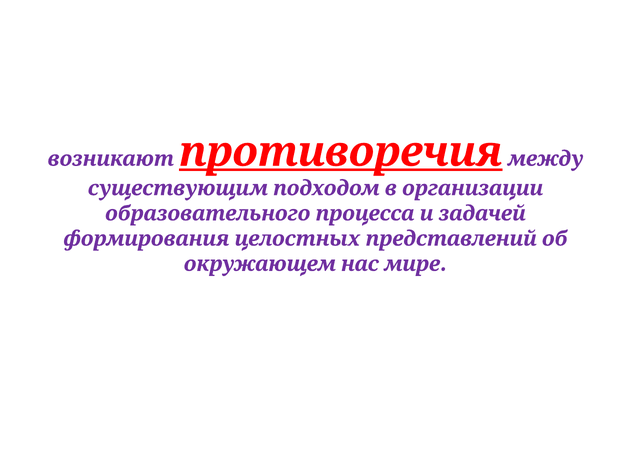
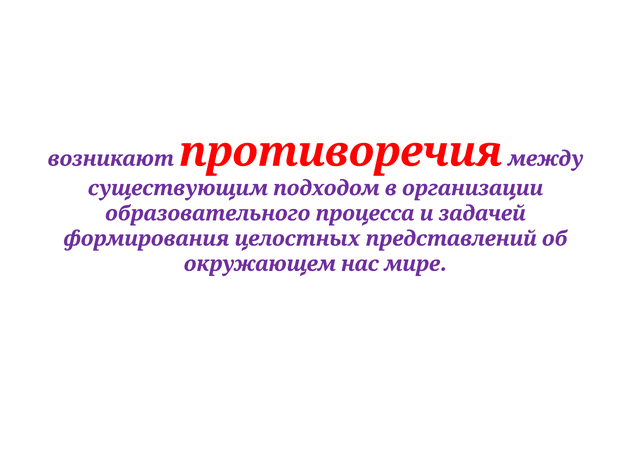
противоречия underline: present -> none
